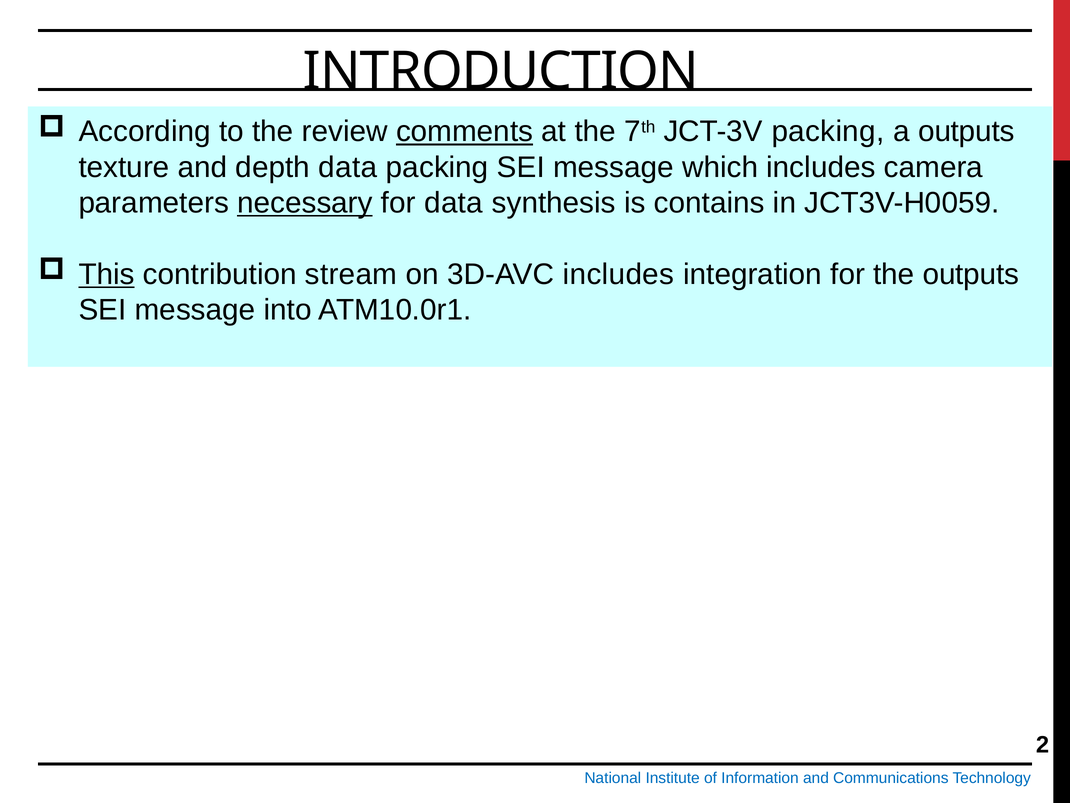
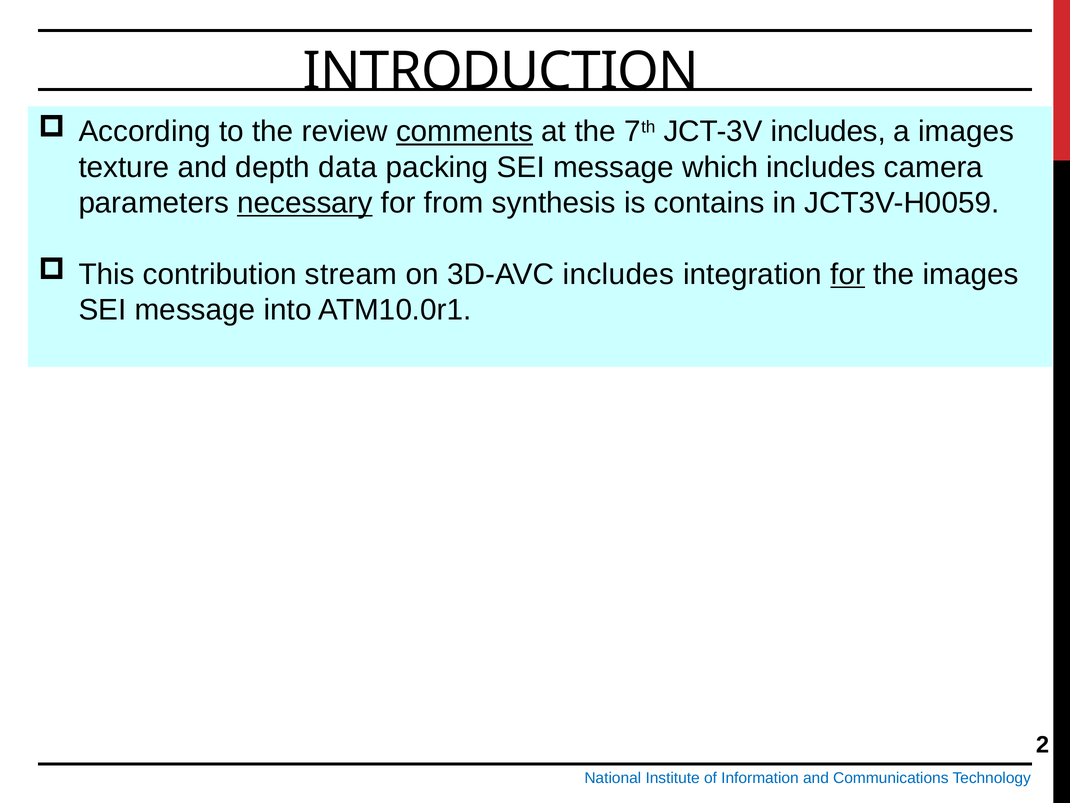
JCT-3V packing: packing -> includes
a outputs: outputs -> images
for data: data -> from
This underline: present -> none
for at (848, 274) underline: none -> present
the outputs: outputs -> images
